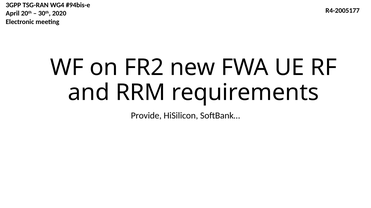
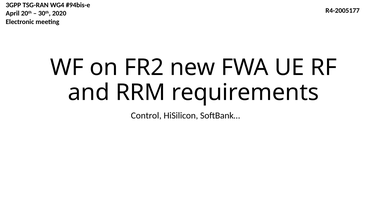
Provide: Provide -> Control
